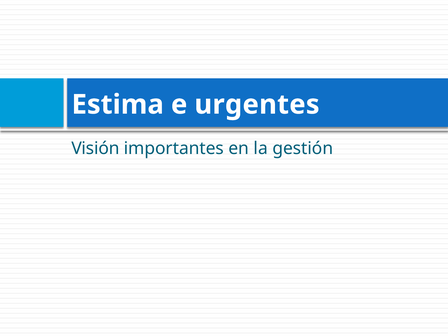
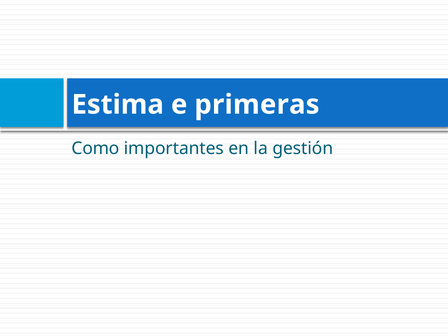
urgentes: urgentes -> primeras
Visión: Visión -> Como
